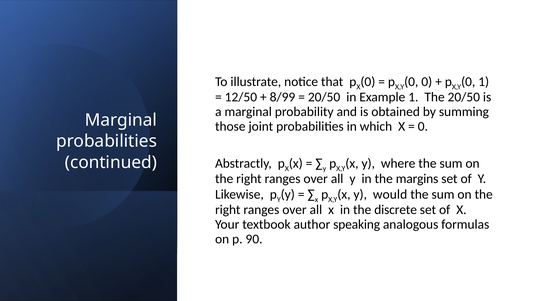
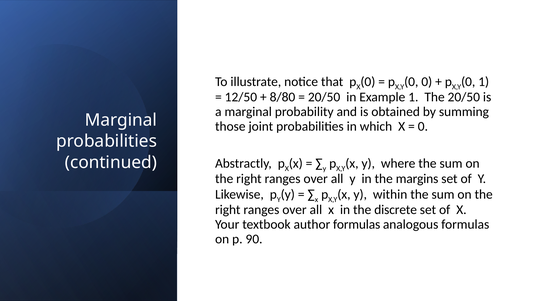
8/99: 8/99 -> 8/80
would: would -> within
author speaking: speaking -> formulas
